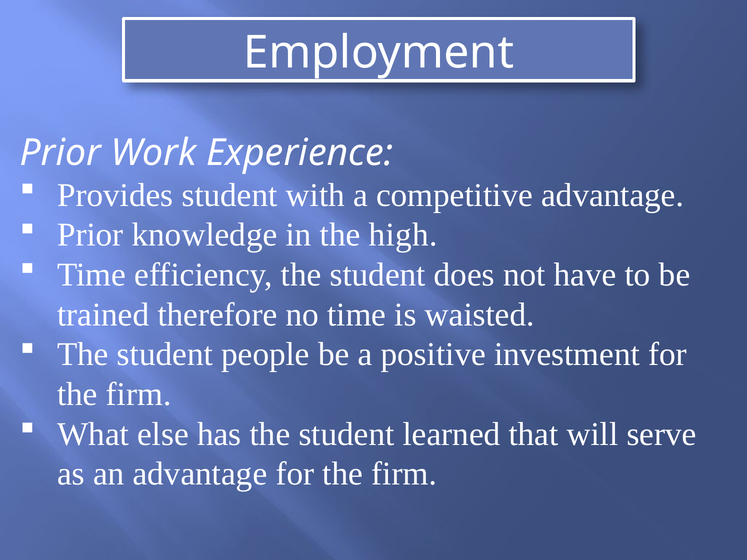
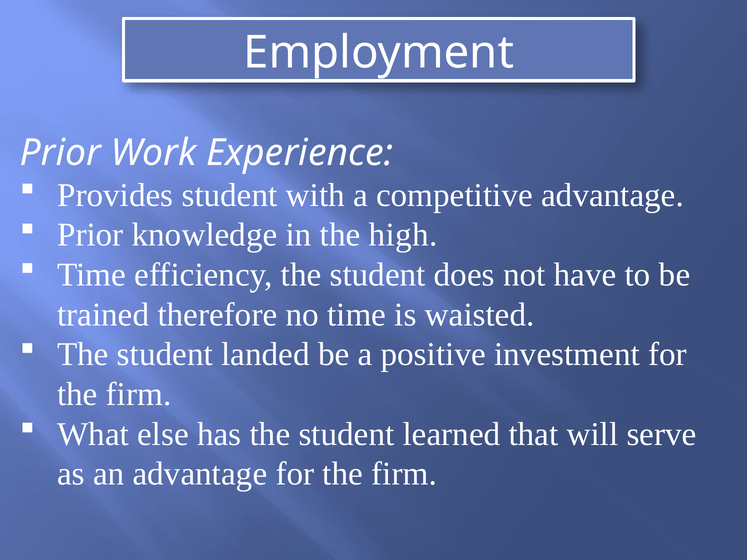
people: people -> landed
